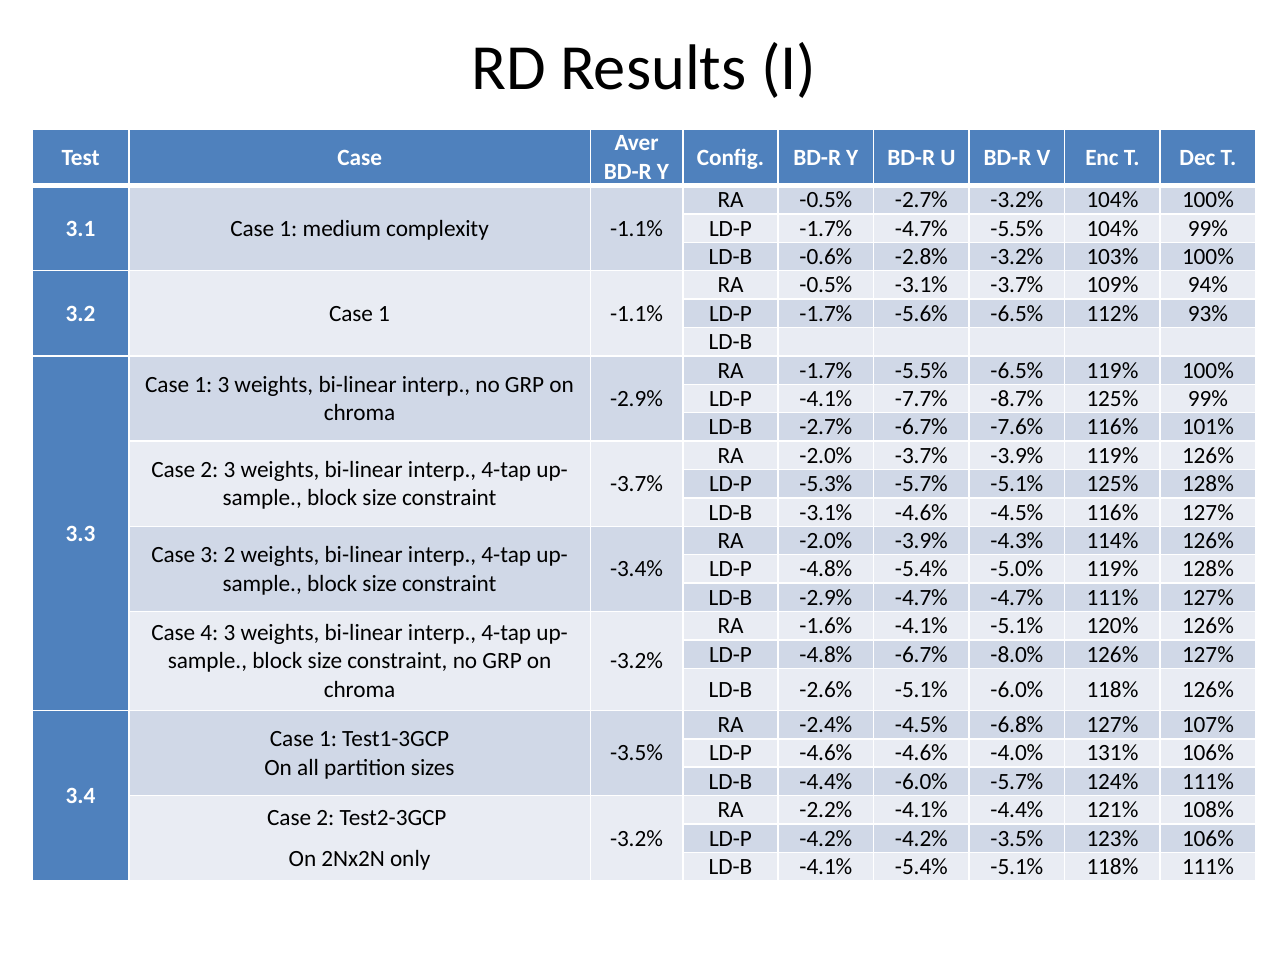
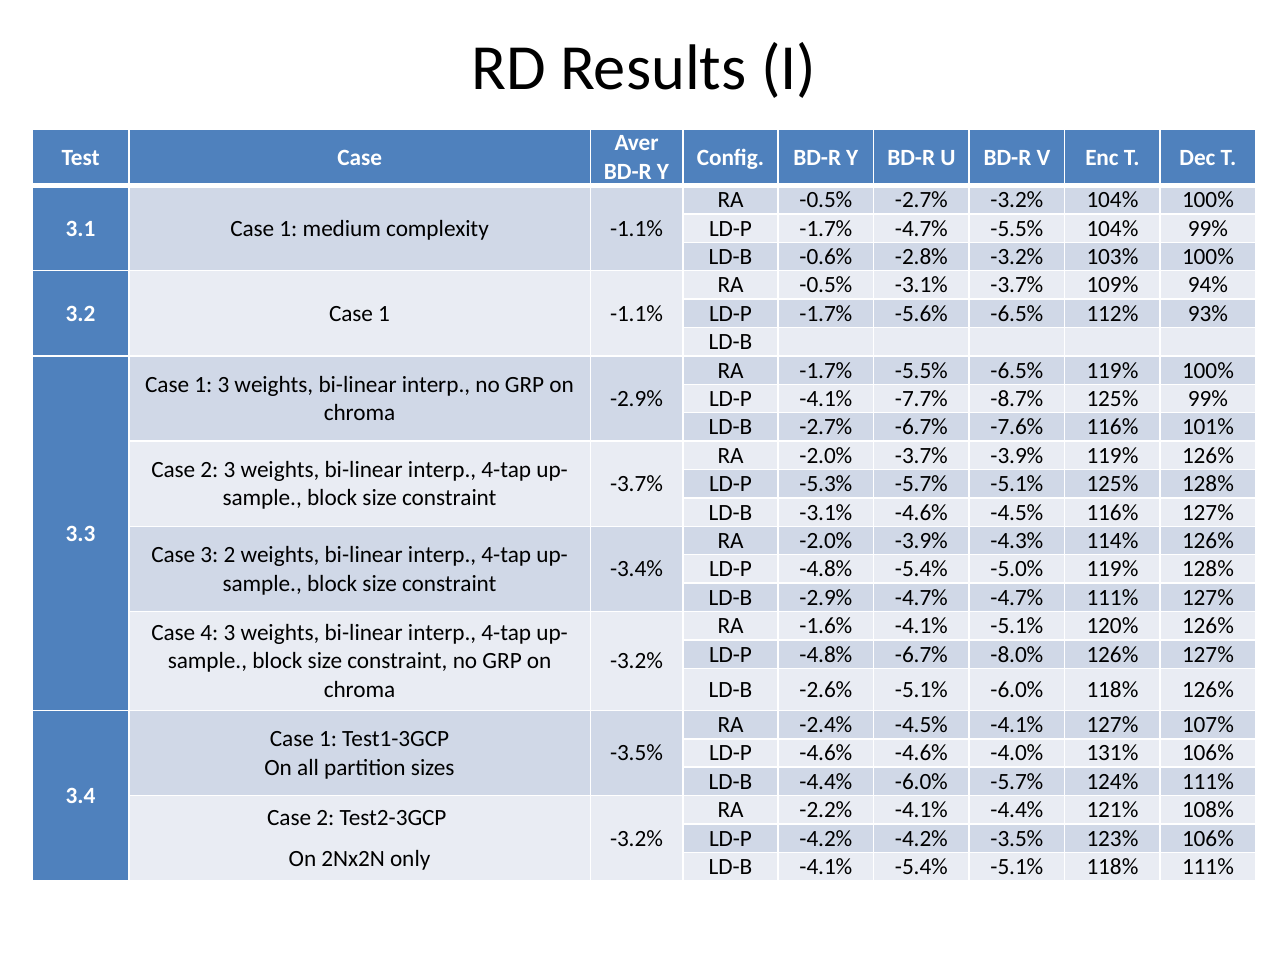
-4.5% -6.8%: -6.8% -> -4.1%
